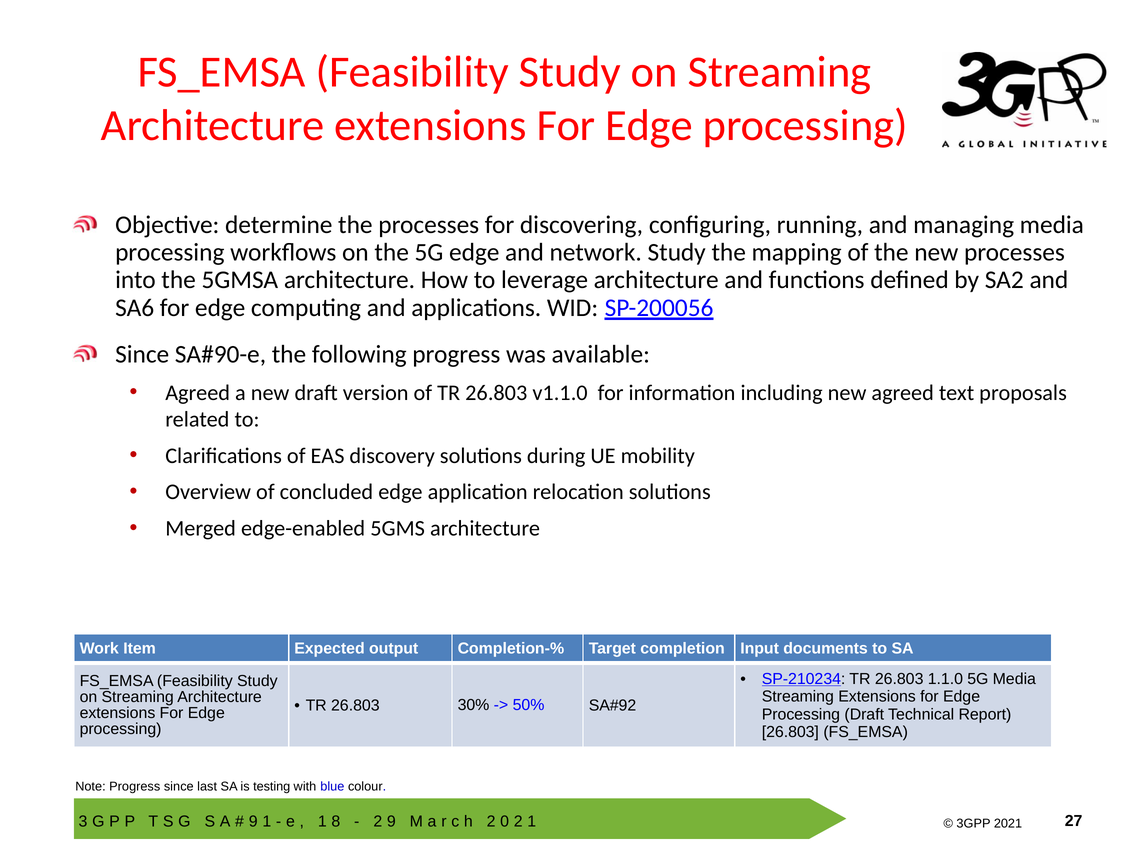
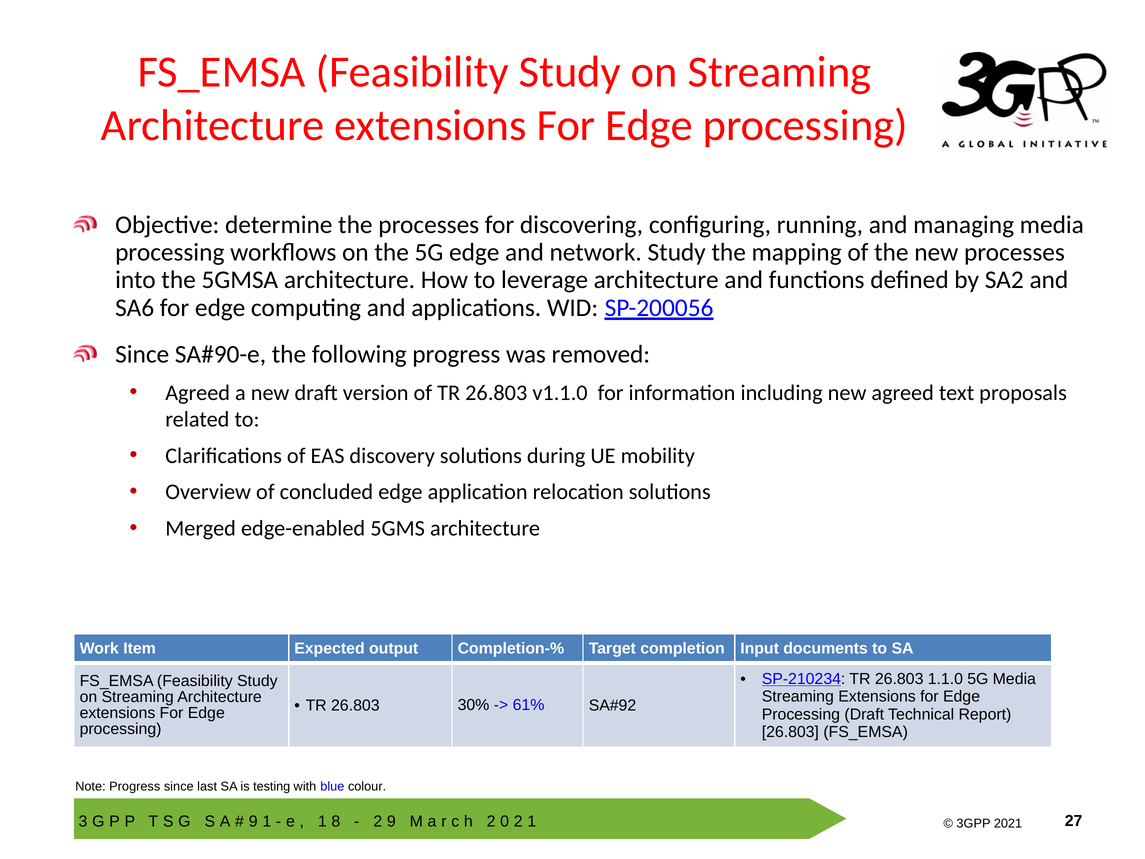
available: available -> removed
50%: 50% -> 61%
